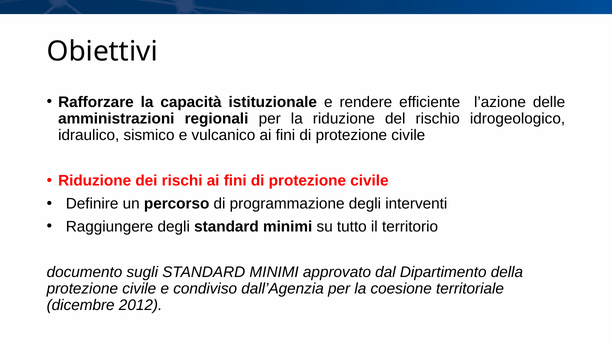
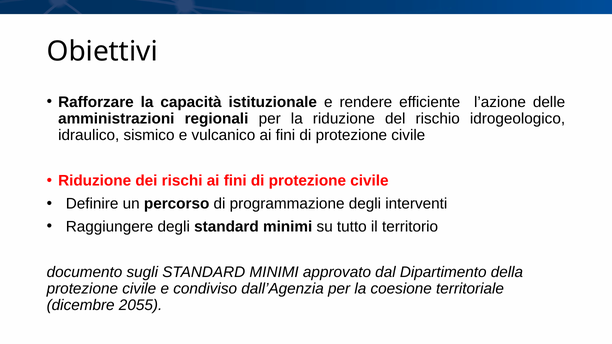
2012: 2012 -> 2055
